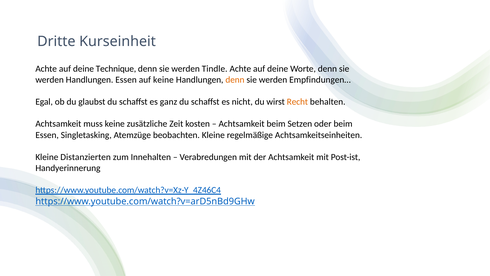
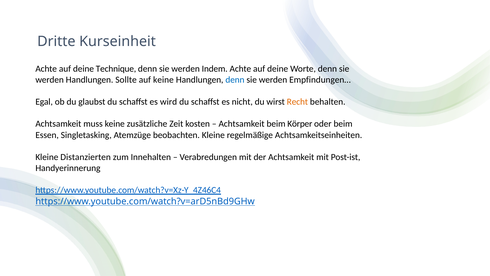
Tindle: Tindle -> Indem
Handlungen Essen: Essen -> Sollte
denn at (235, 80) colour: orange -> blue
ganz: ganz -> wird
Setzen: Setzen -> Körper
